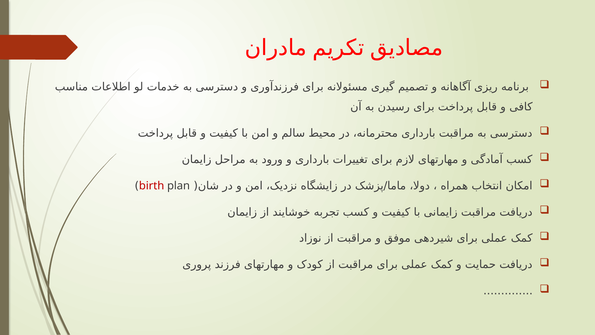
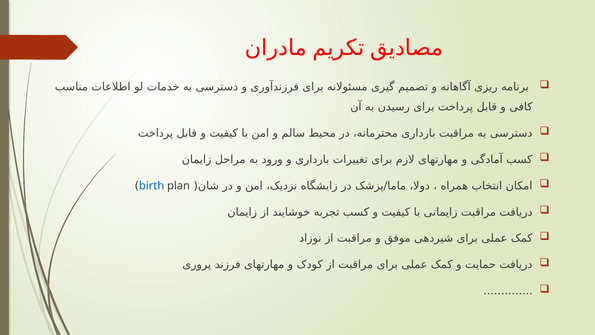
birth colour: red -> blue
